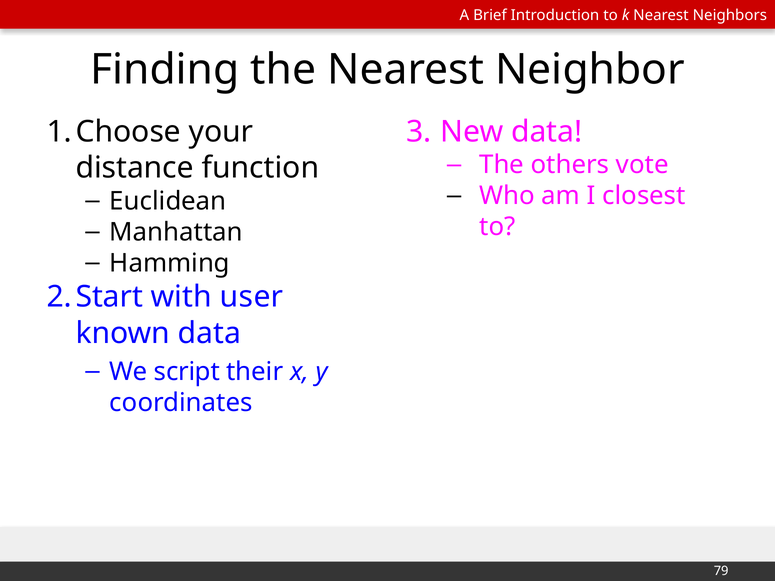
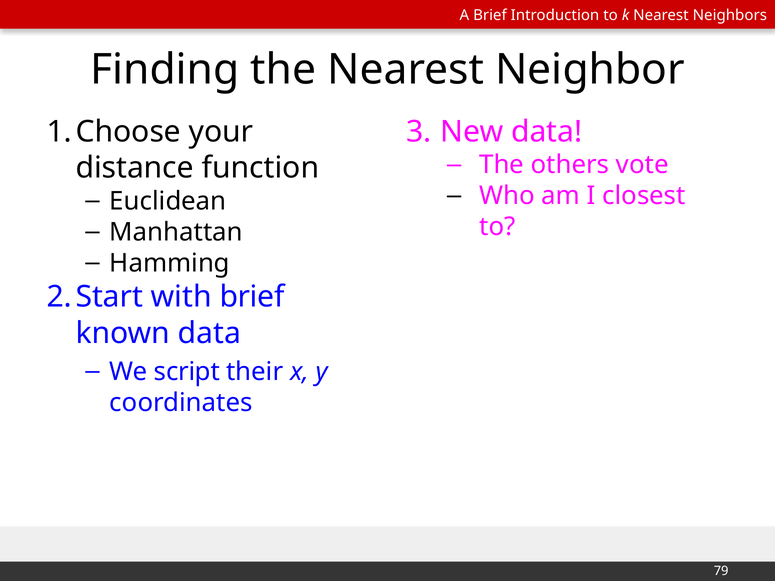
with user: user -> brief
